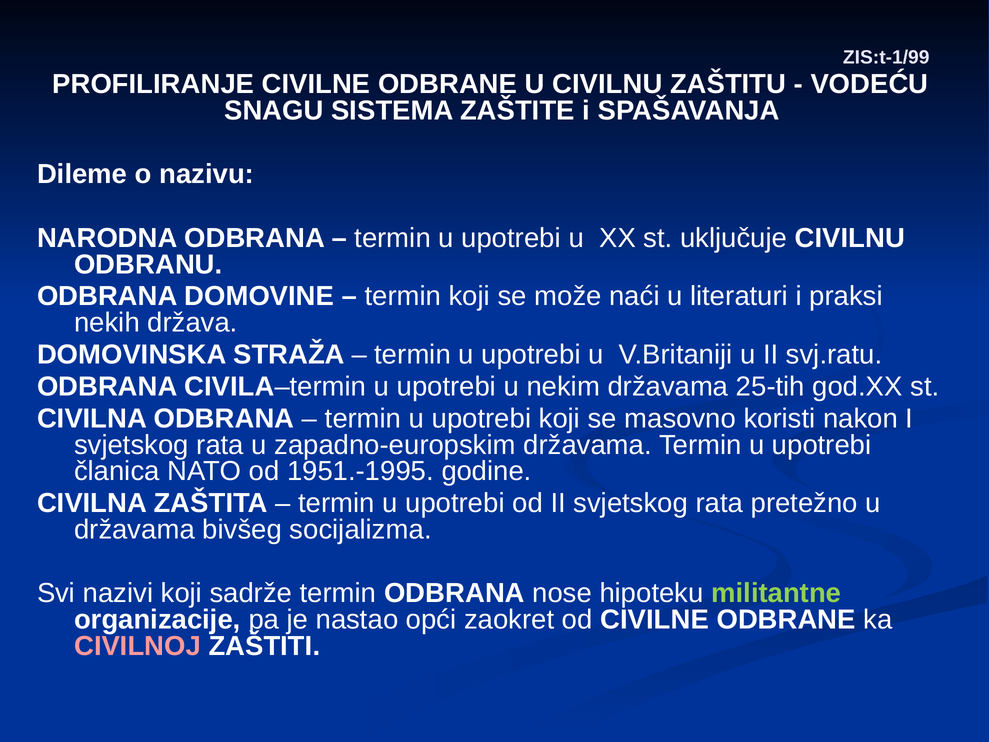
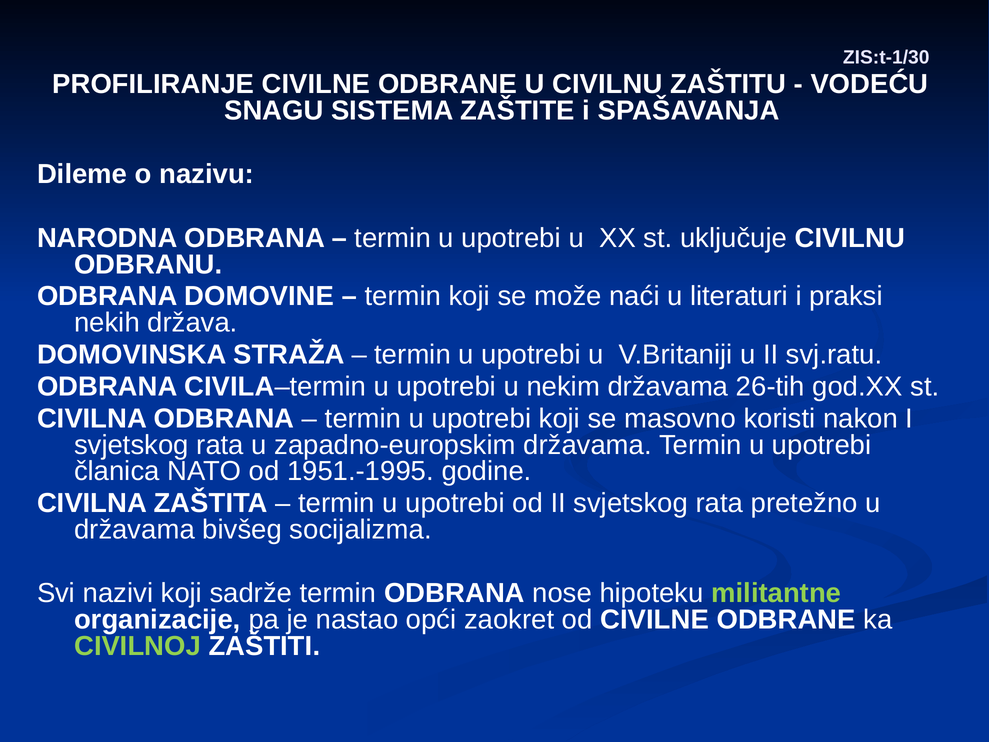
ZIS:t-1/99: ZIS:t-1/99 -> ZIS:t-1/30
25-tih: 25-tih -> 26-tih
CIVILNOJ colour: pink -> light green
